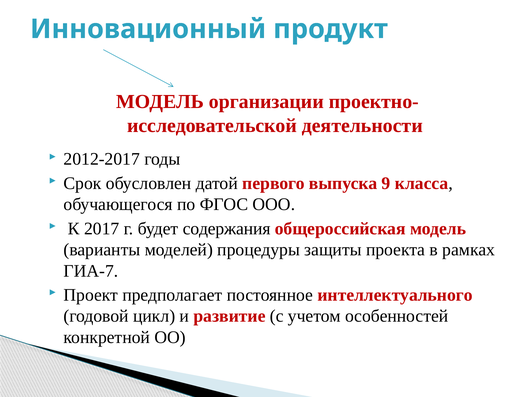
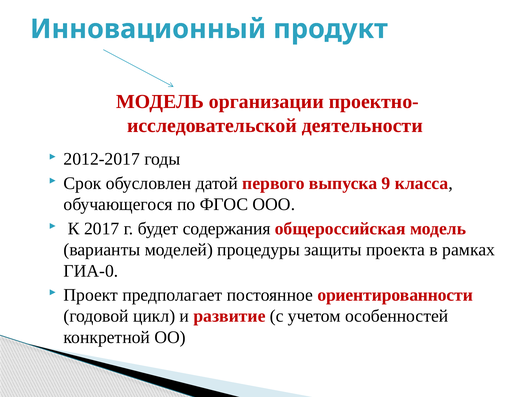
ГИА-7: ГИА-7 -> ГИА-0
интеллектуального: интеллектуального -> ориентированности
